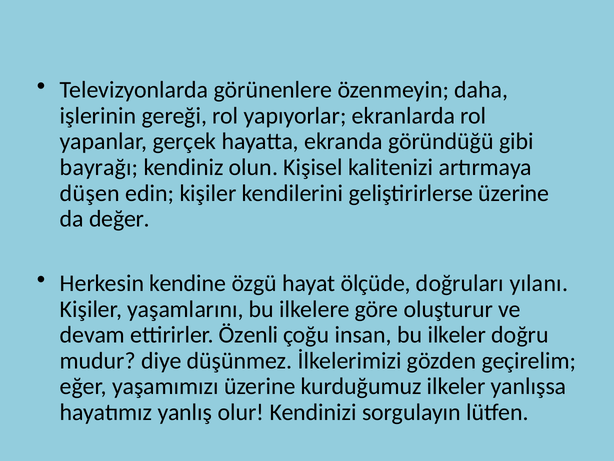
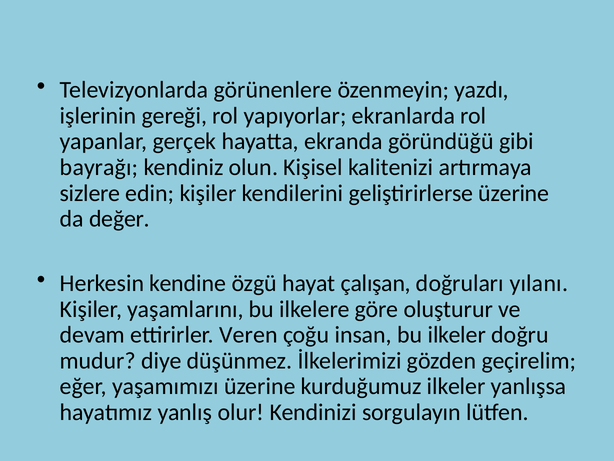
daha: daha -> yazdı
düşen: düşen -> sizlere
ölçüde: ölçüde -> çalışan
Özenli: Özenli -> Veren
